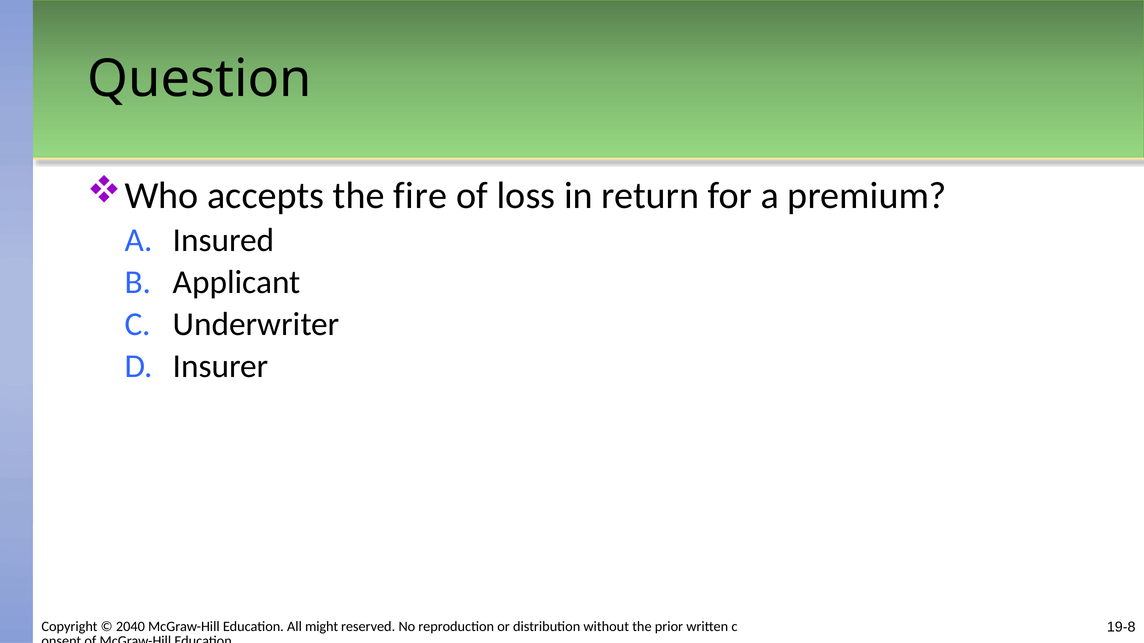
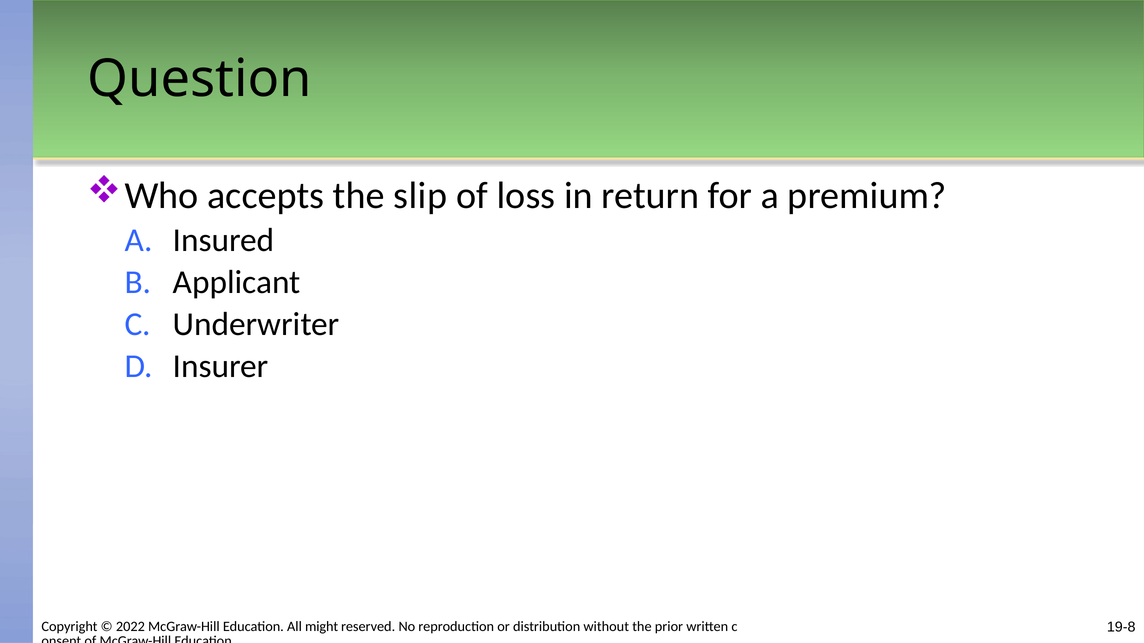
fire: fire -> slip
2040: 2040 -> 2022
